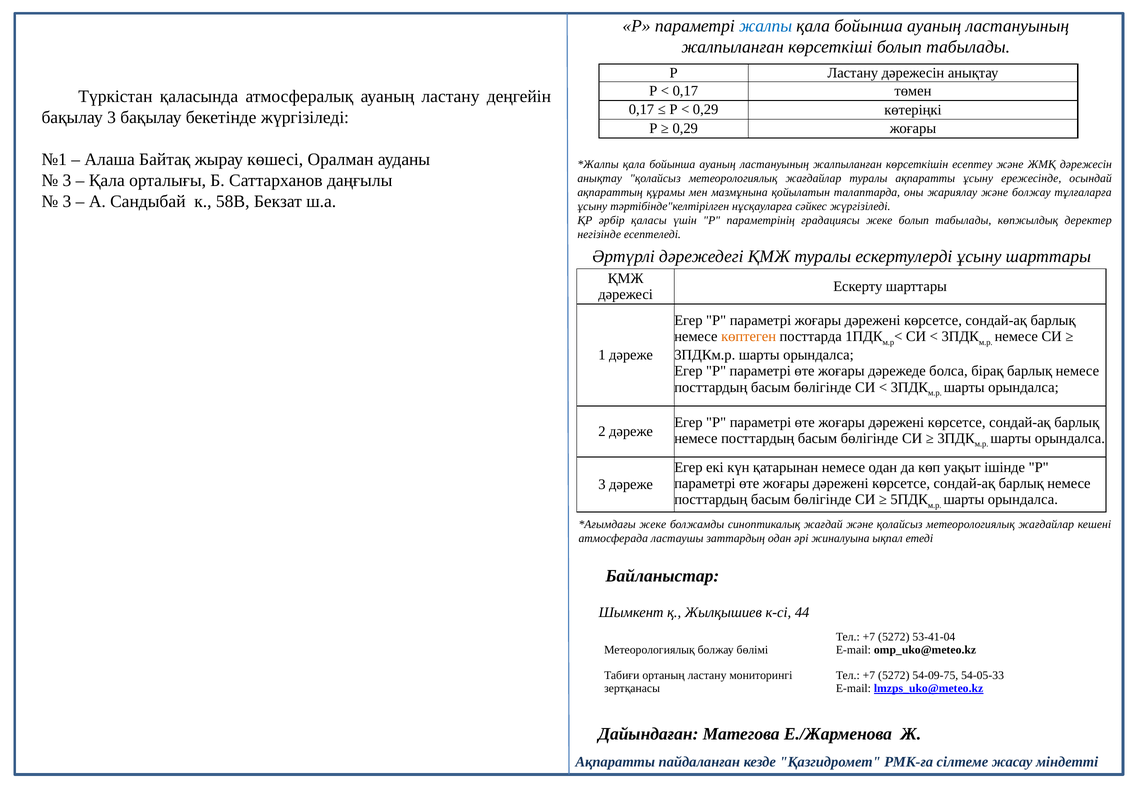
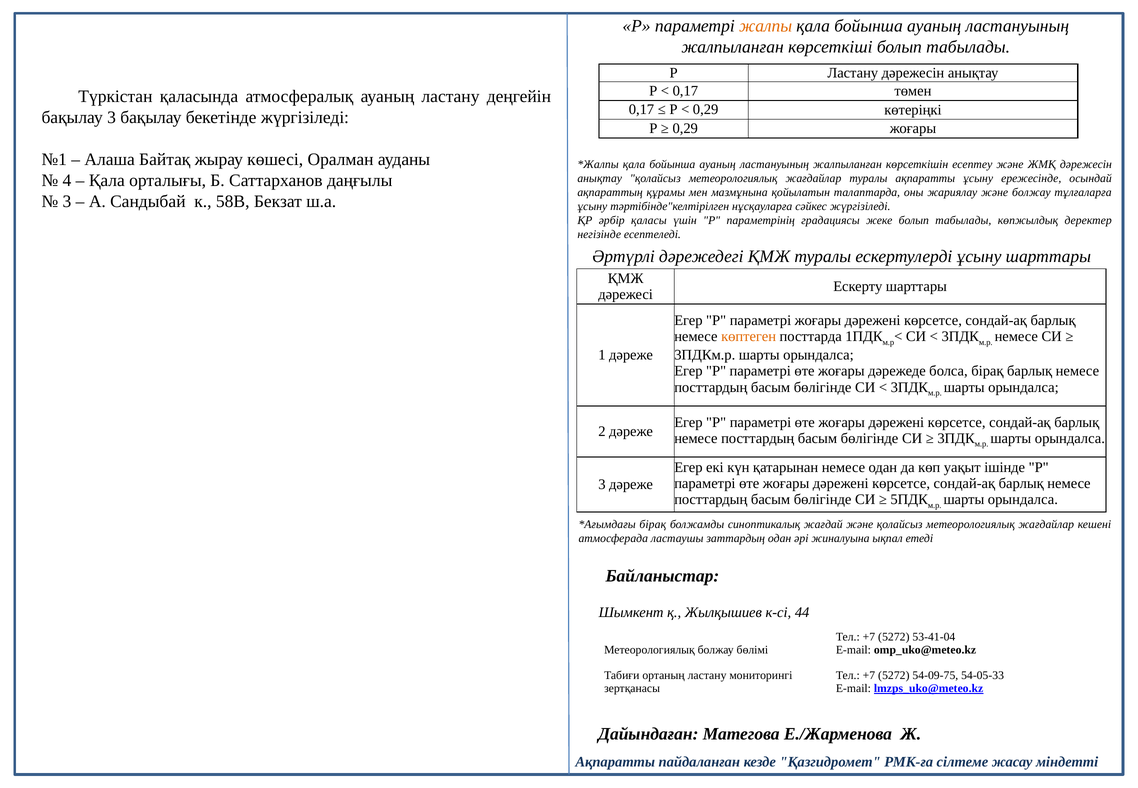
жалпы colour: blue -> orange
3 at (67, 180): 3 -> 4
жеке at (653, 524): жеке -> бірақ
